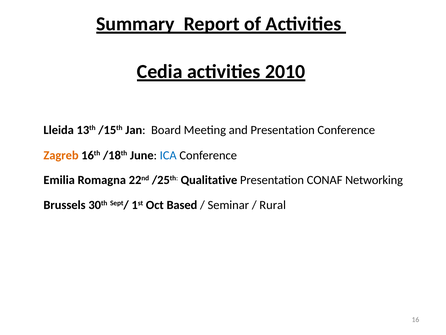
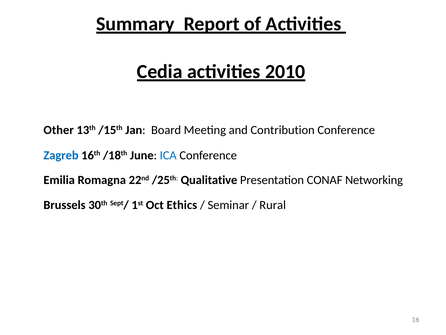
Lleida: Lleida -> Other
and Presentation: Presentation -> Contribution
Zagreb colour: orange -> blue
Based: Based -> Ethics
